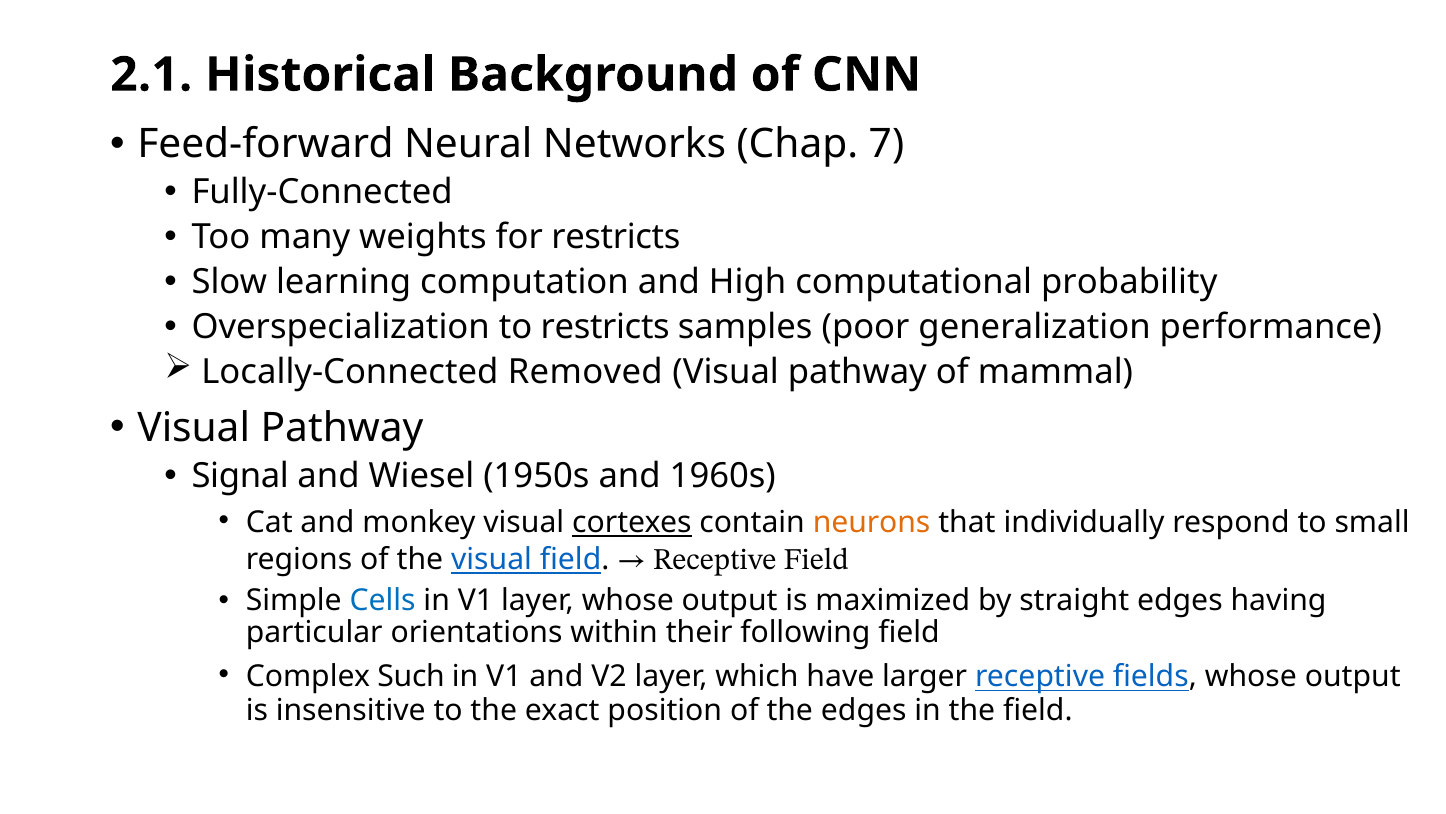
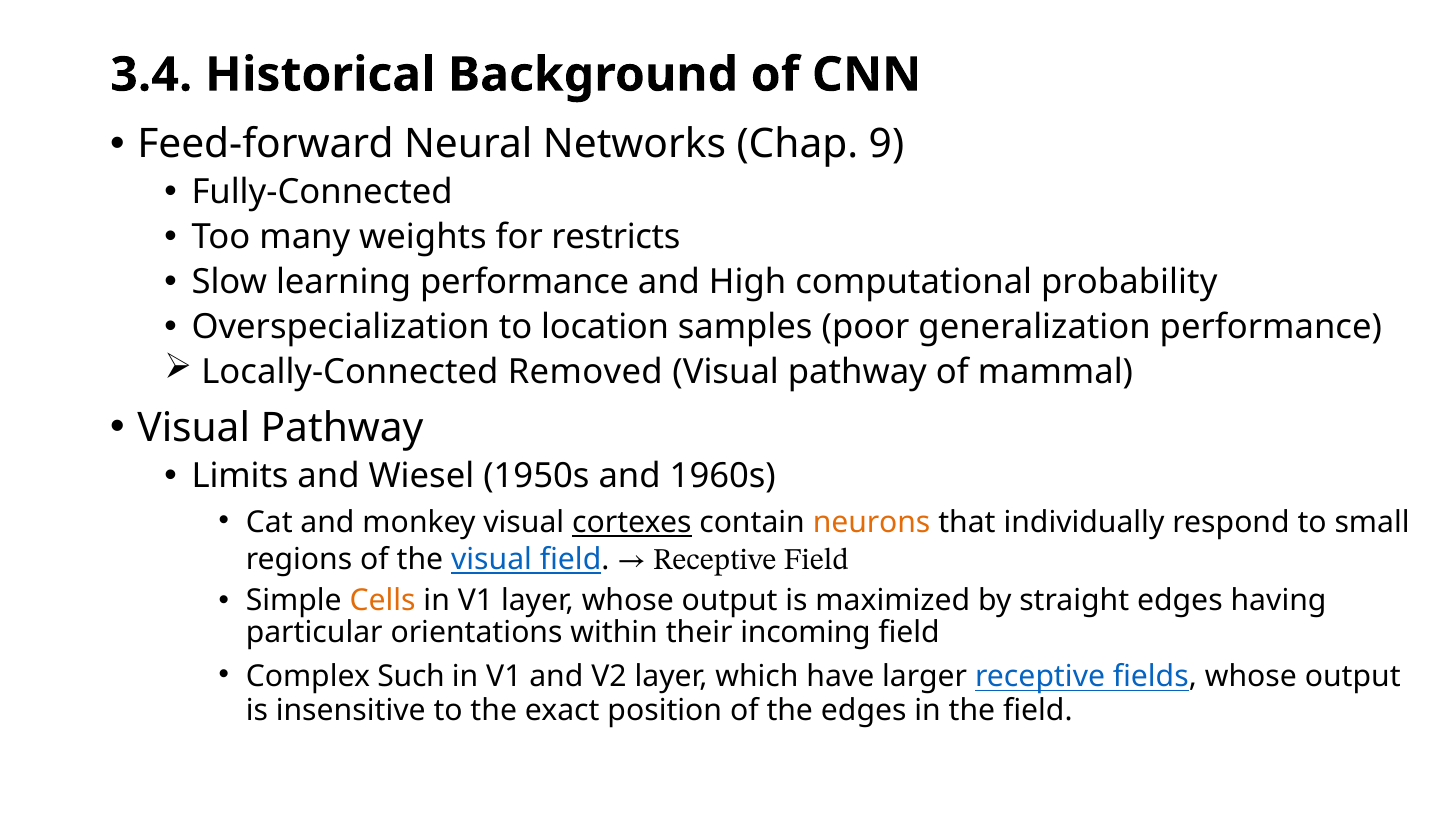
2.1: 2.1 -> 3.4
7: 7 -> 9
learning computation: computation -> performance
to restricts: restricts -> location
Signal: Signal -> Limits
Cells colour: blue -> orange
following: following -> incoming
